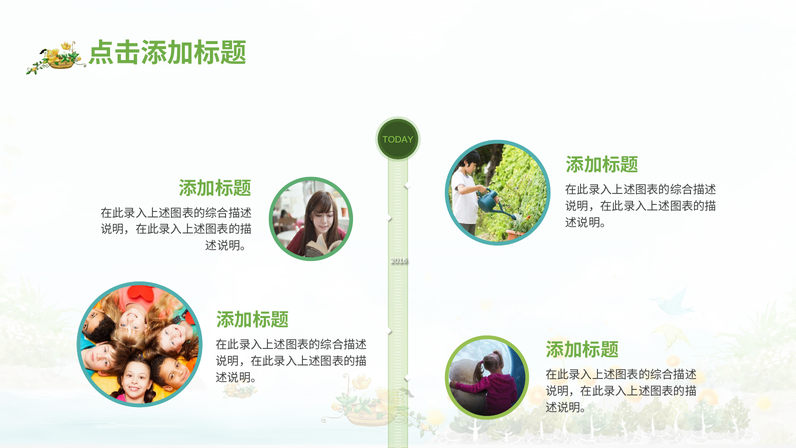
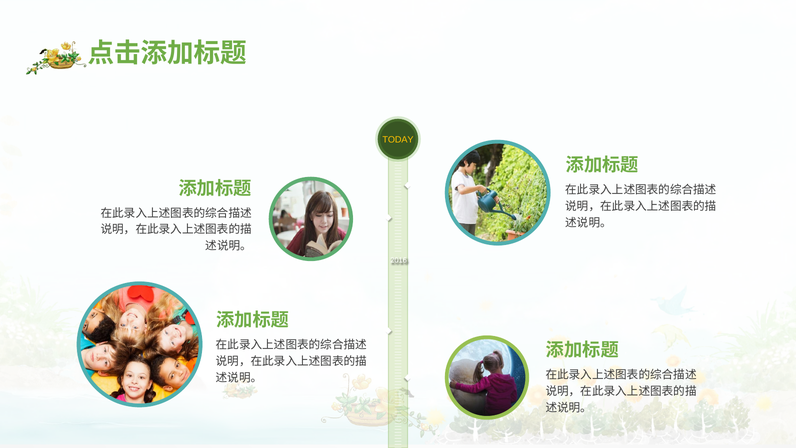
TODAY colour: light green -> yellow
